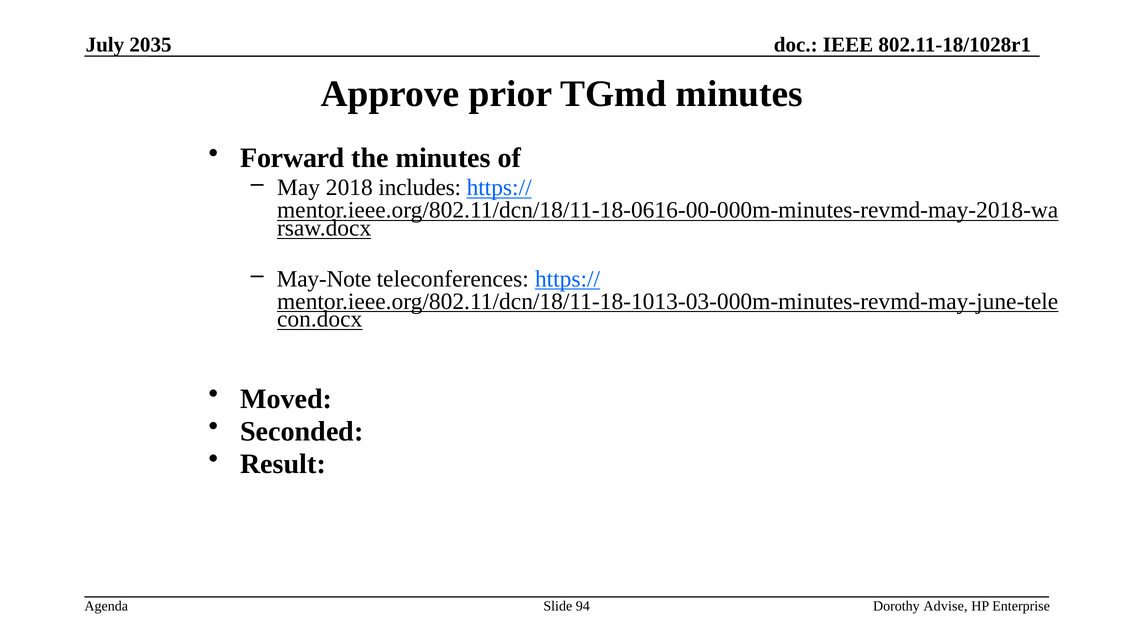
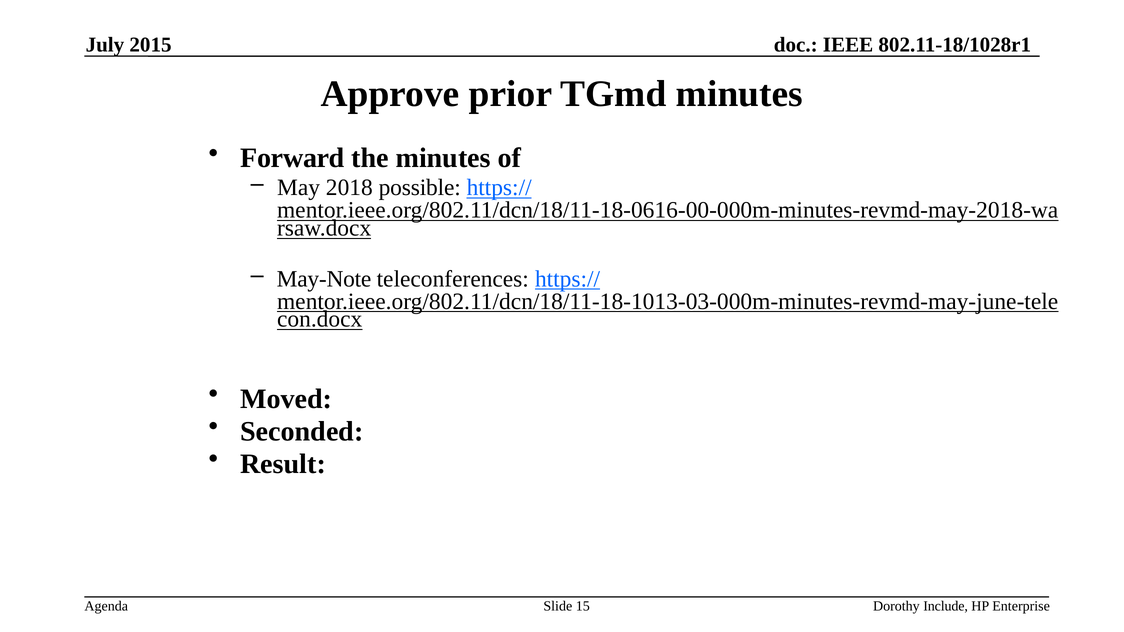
2035: 2035 -> 2015
includes: includes -> possible
94: 94 -> 15
Advise: Advise -> Include
